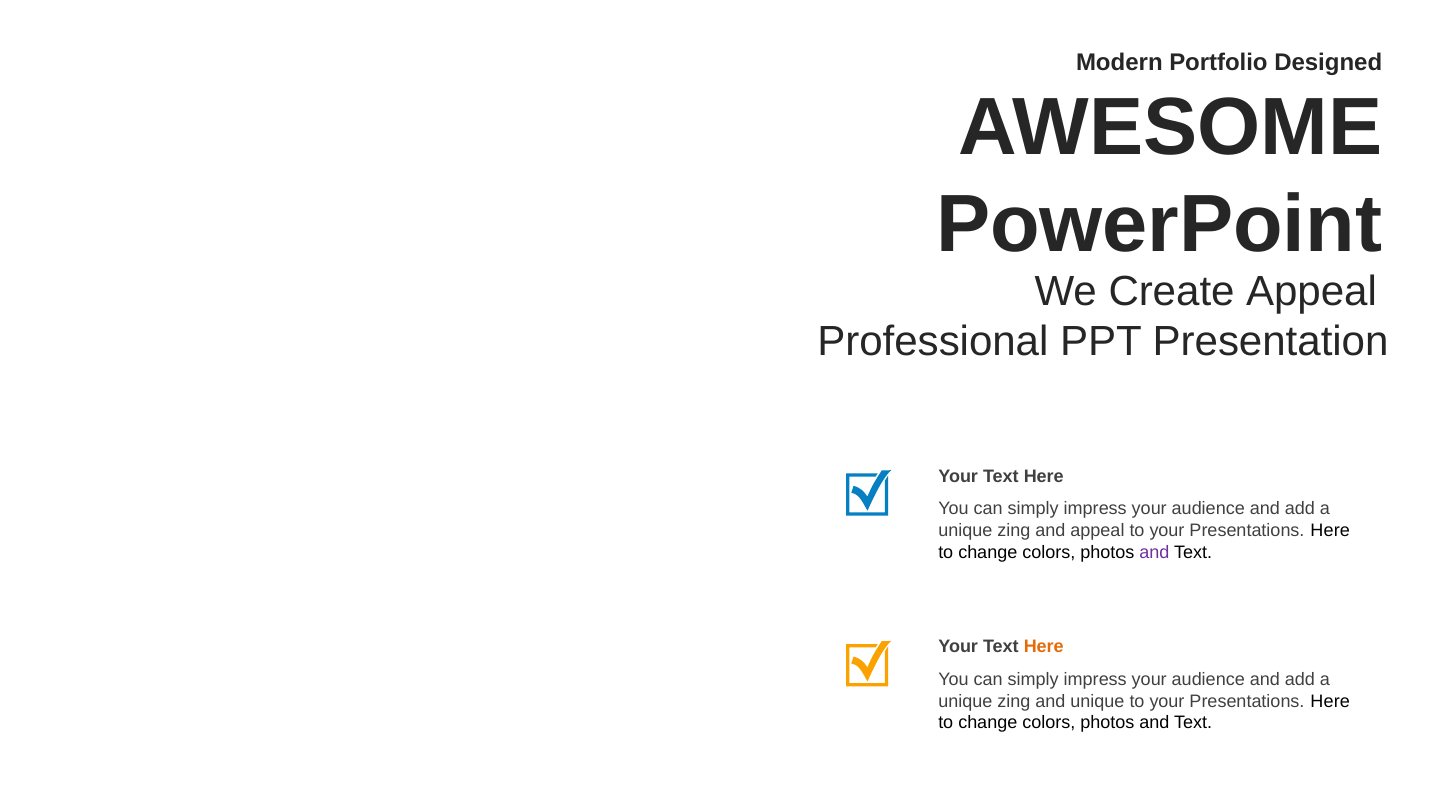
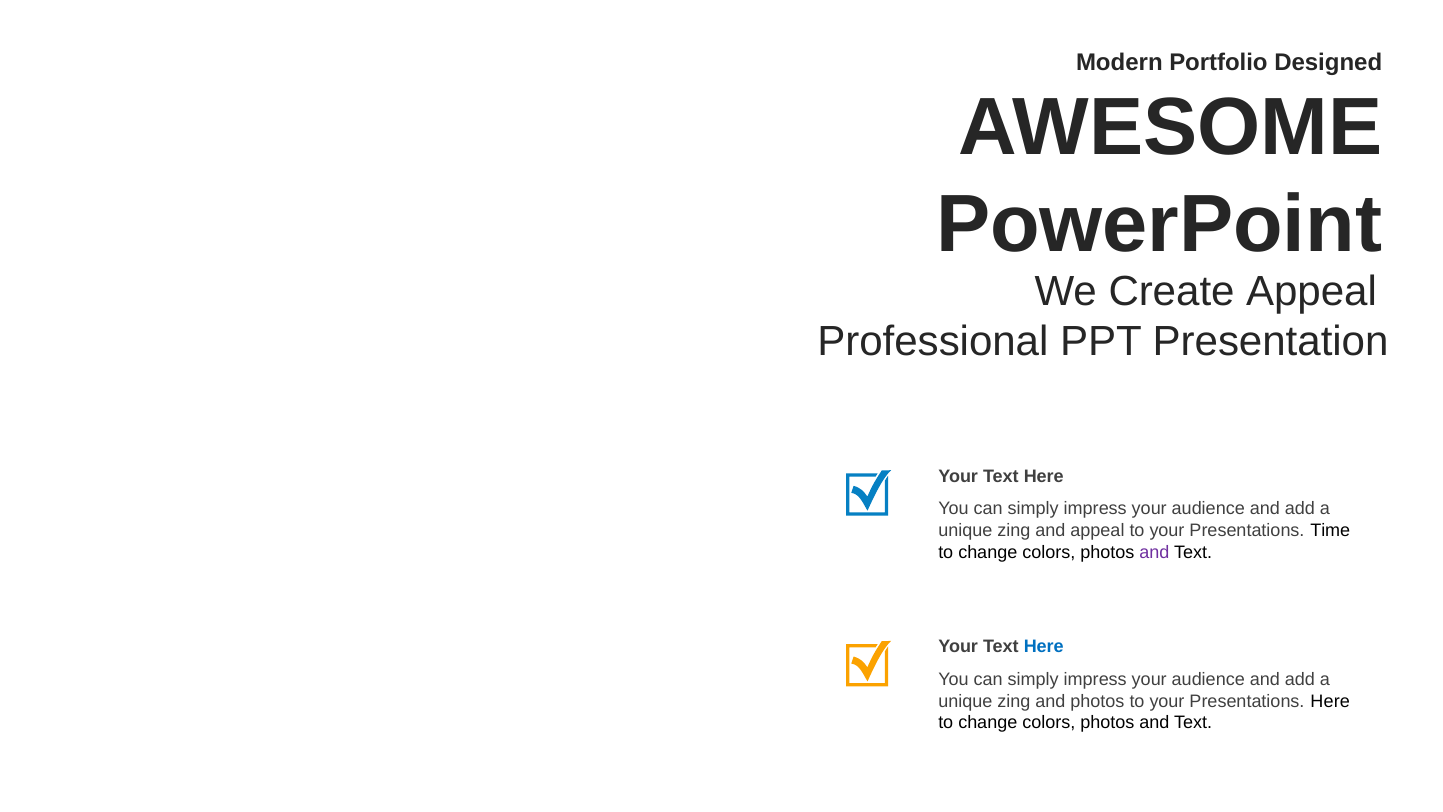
Here at (1330, 530): Here -> Time
Here at (1044, 647) colour: orange -> blue
and unique: unique -> photos
